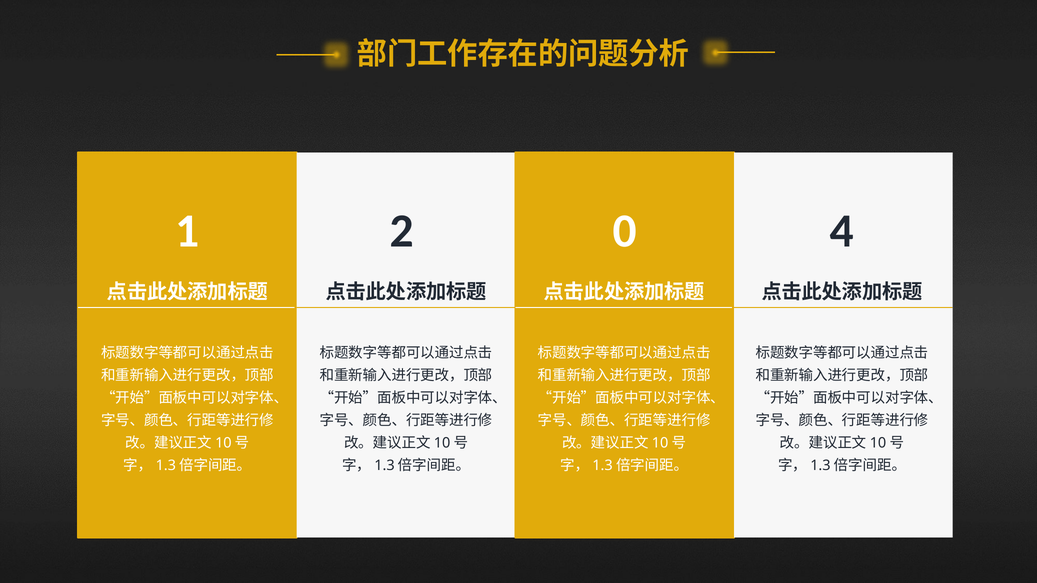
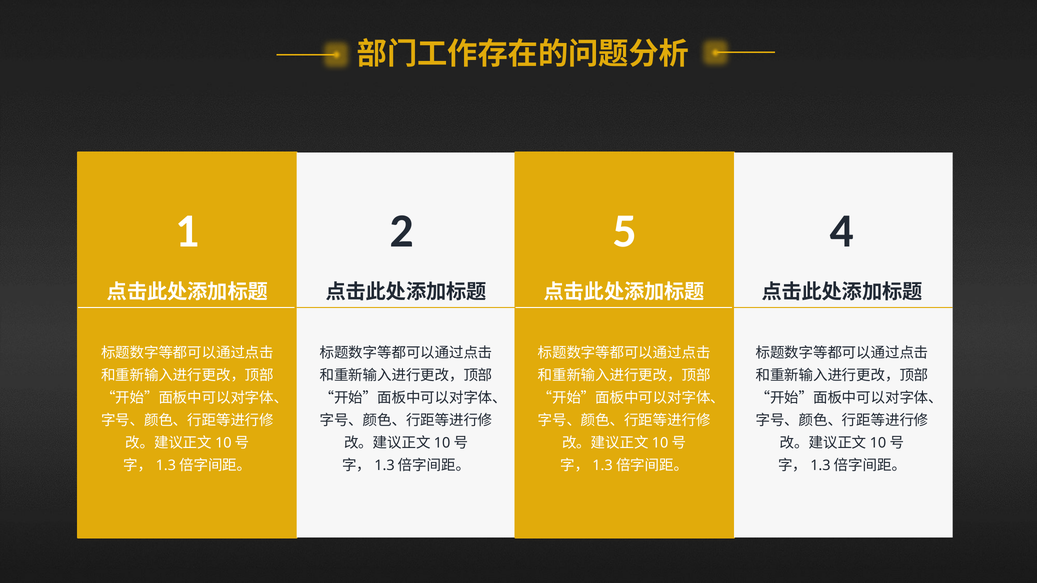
0: 0 -> 5
